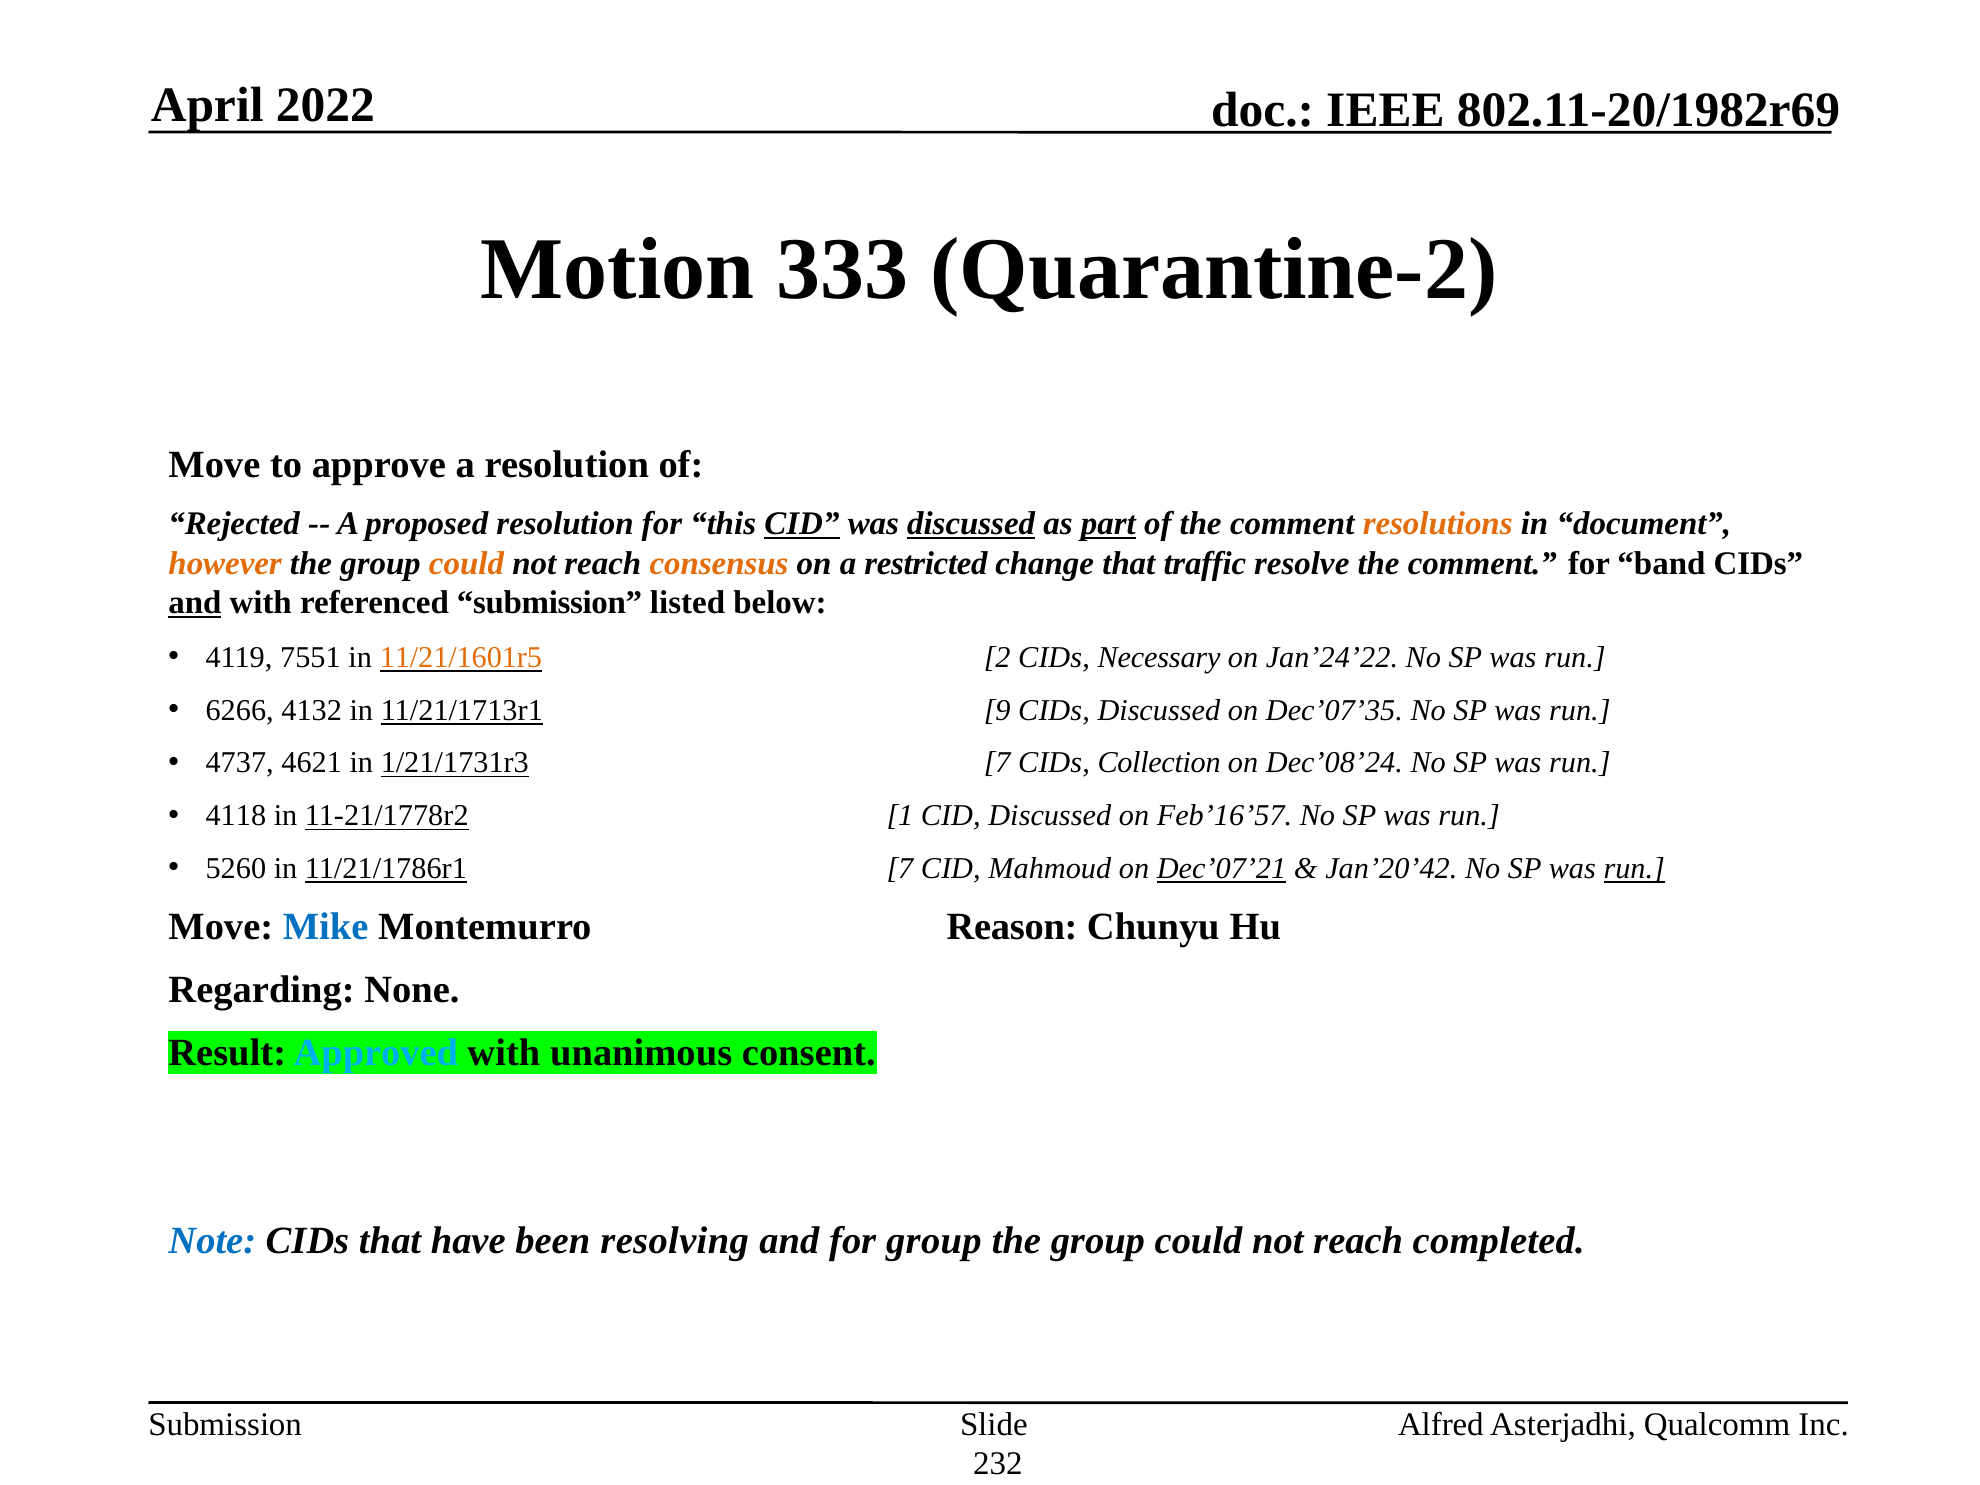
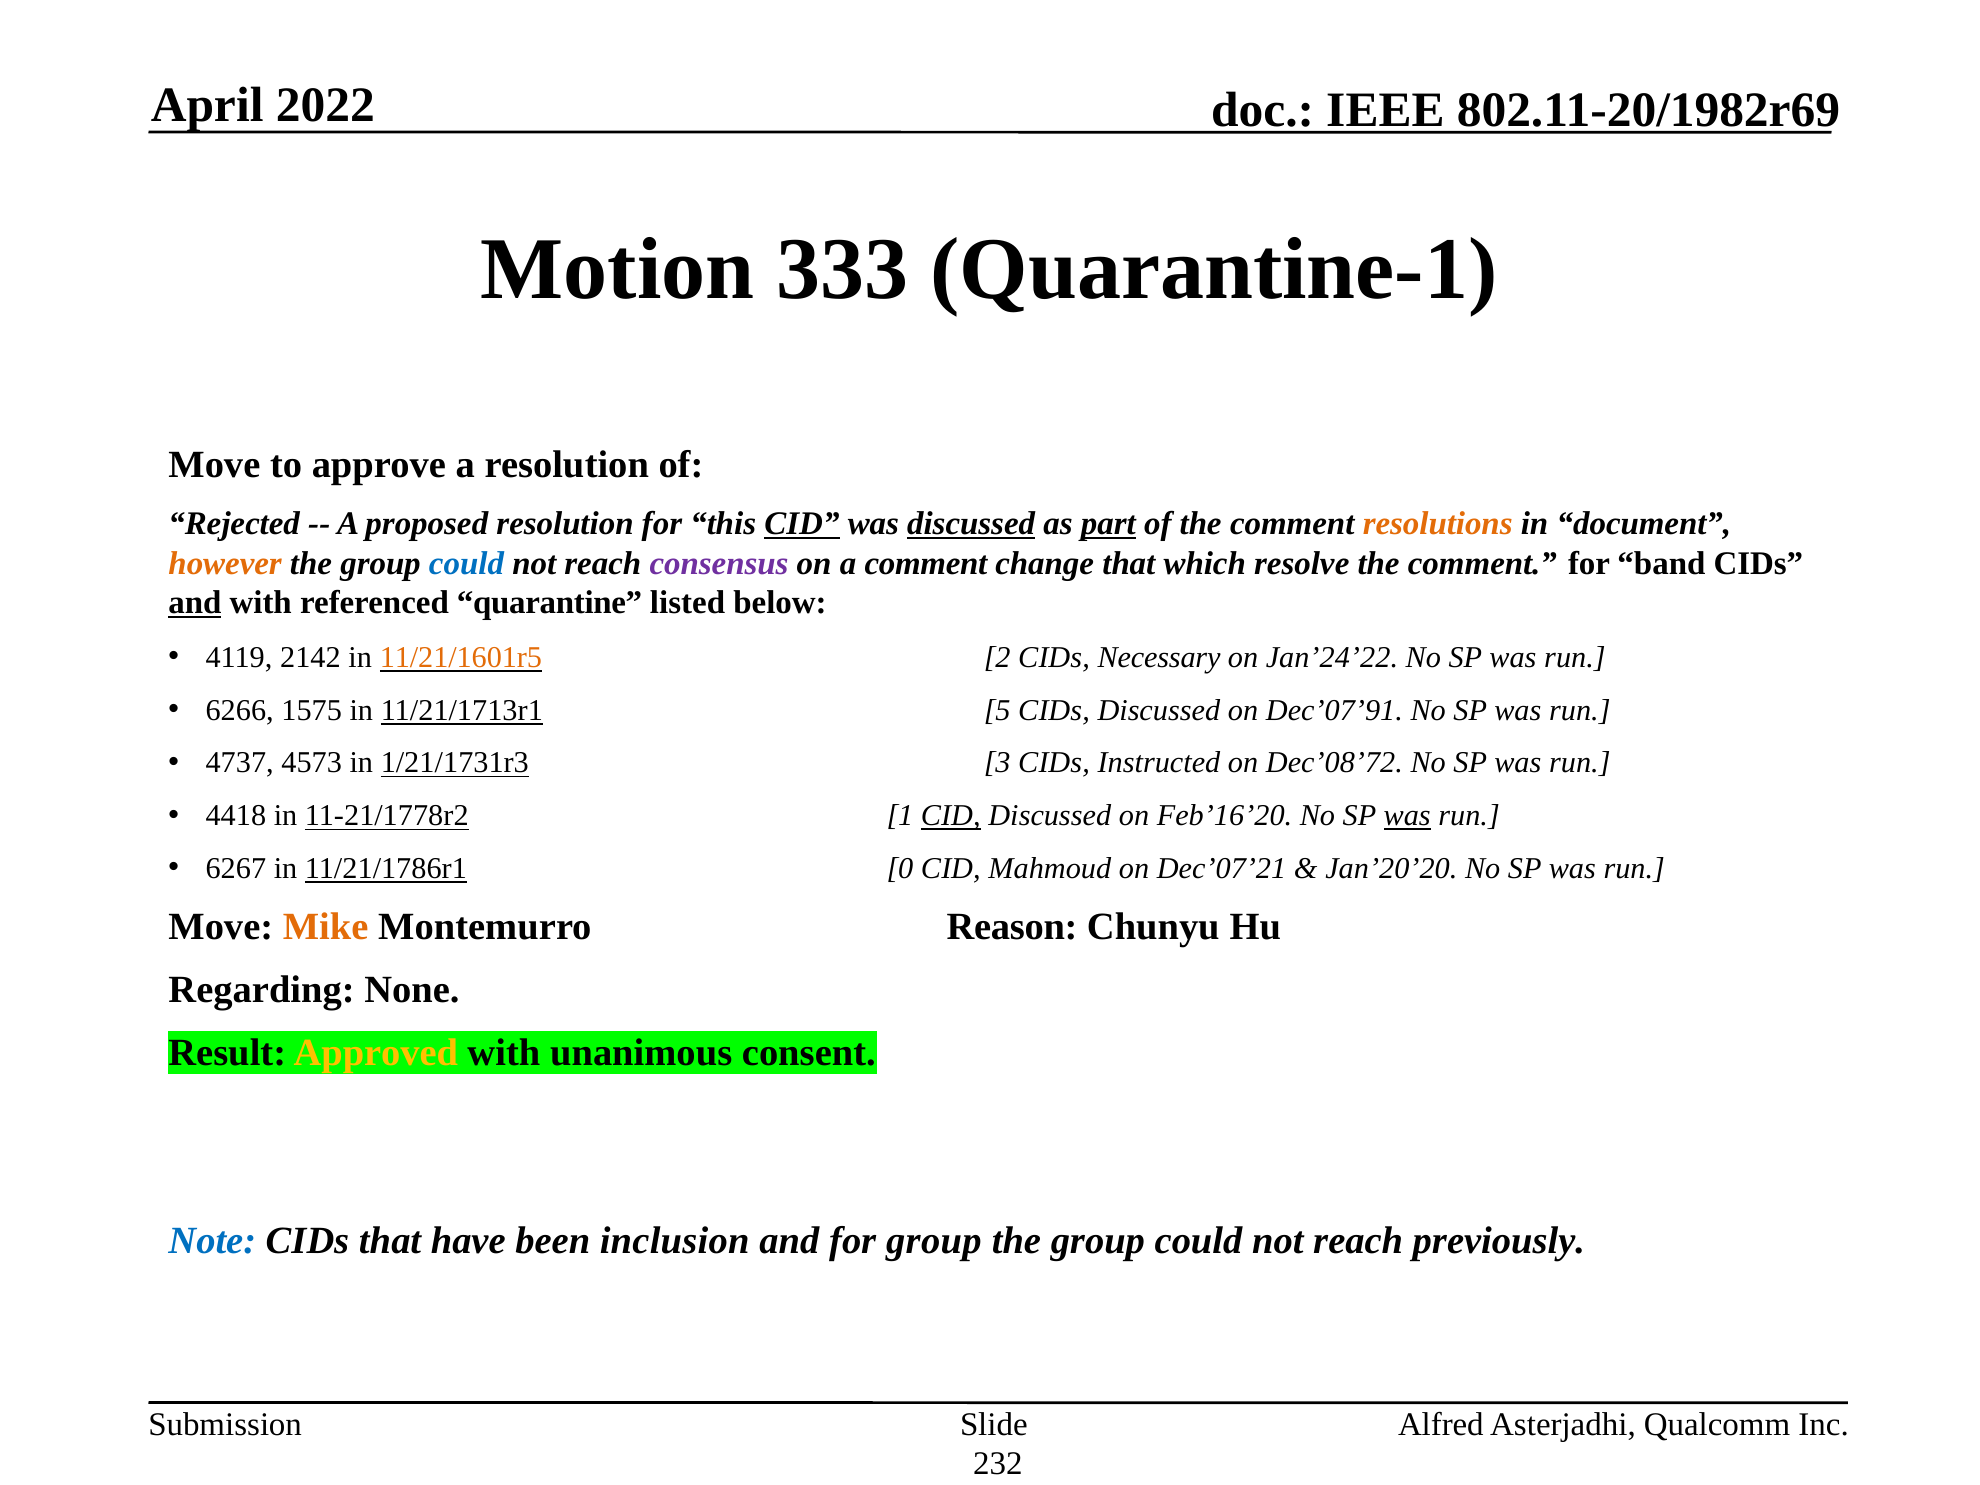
Quarantine-2: Quarantine-2 -> Quarantine-1
could at (466, 563) colour: orange -> blue
consensus colour: orange -> purple
a restricted: restricted -> comment
traffic: traffic -> which
referenced submission: submission -> quarantine
7551: 7551 -> 2142
4132: 4132 -> 1575
9: 9 -> 5
Dec’07’35: Dec’07’35 -> Dec’07’91
4621: 4621 -> 4573
1/21/1731r3 7: 7 -> 3
Collection: Collection -> Instructed
Dec’08’24: Dec’08’24 -> Dec’08’72
4118: 4118 -> 4418
CID at (951, 816) underline: none -> present
Feb’16’57: Feb’16’57 -> Feb’16’20
was at (1407, 816) underline: none -> present
5260: 5260 -> 6267
11/21/1786r1 7: 7 -> 0
Dec’07’21 underline: present -> none
Jan’20’42: Jan’20’42 -> Jan’20’20
run at (1634, 869) underline: present -> none
Mike colour: blue -> orange
Approved colour: light blue -> yellow
resolving: resolving -> inclusion
completed: completed -> previously
